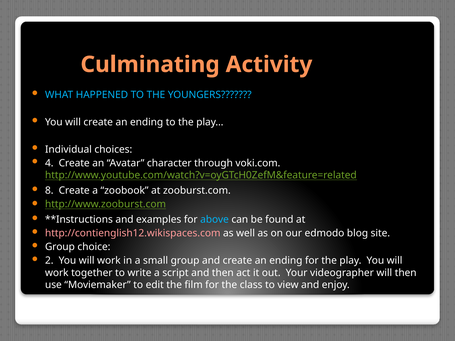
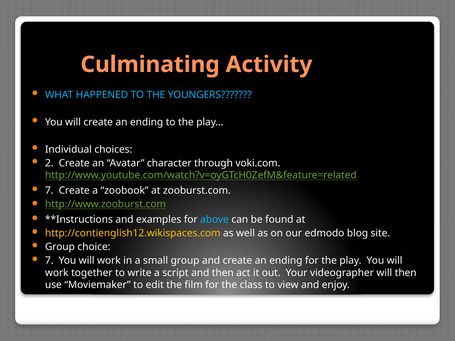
4: 4 -> 2
8 at (49, 191): 8 -> 7
http://contienglish12.wikispaces.com colour: pink -> yellow
2 at (49, 261): 2 -> 7
